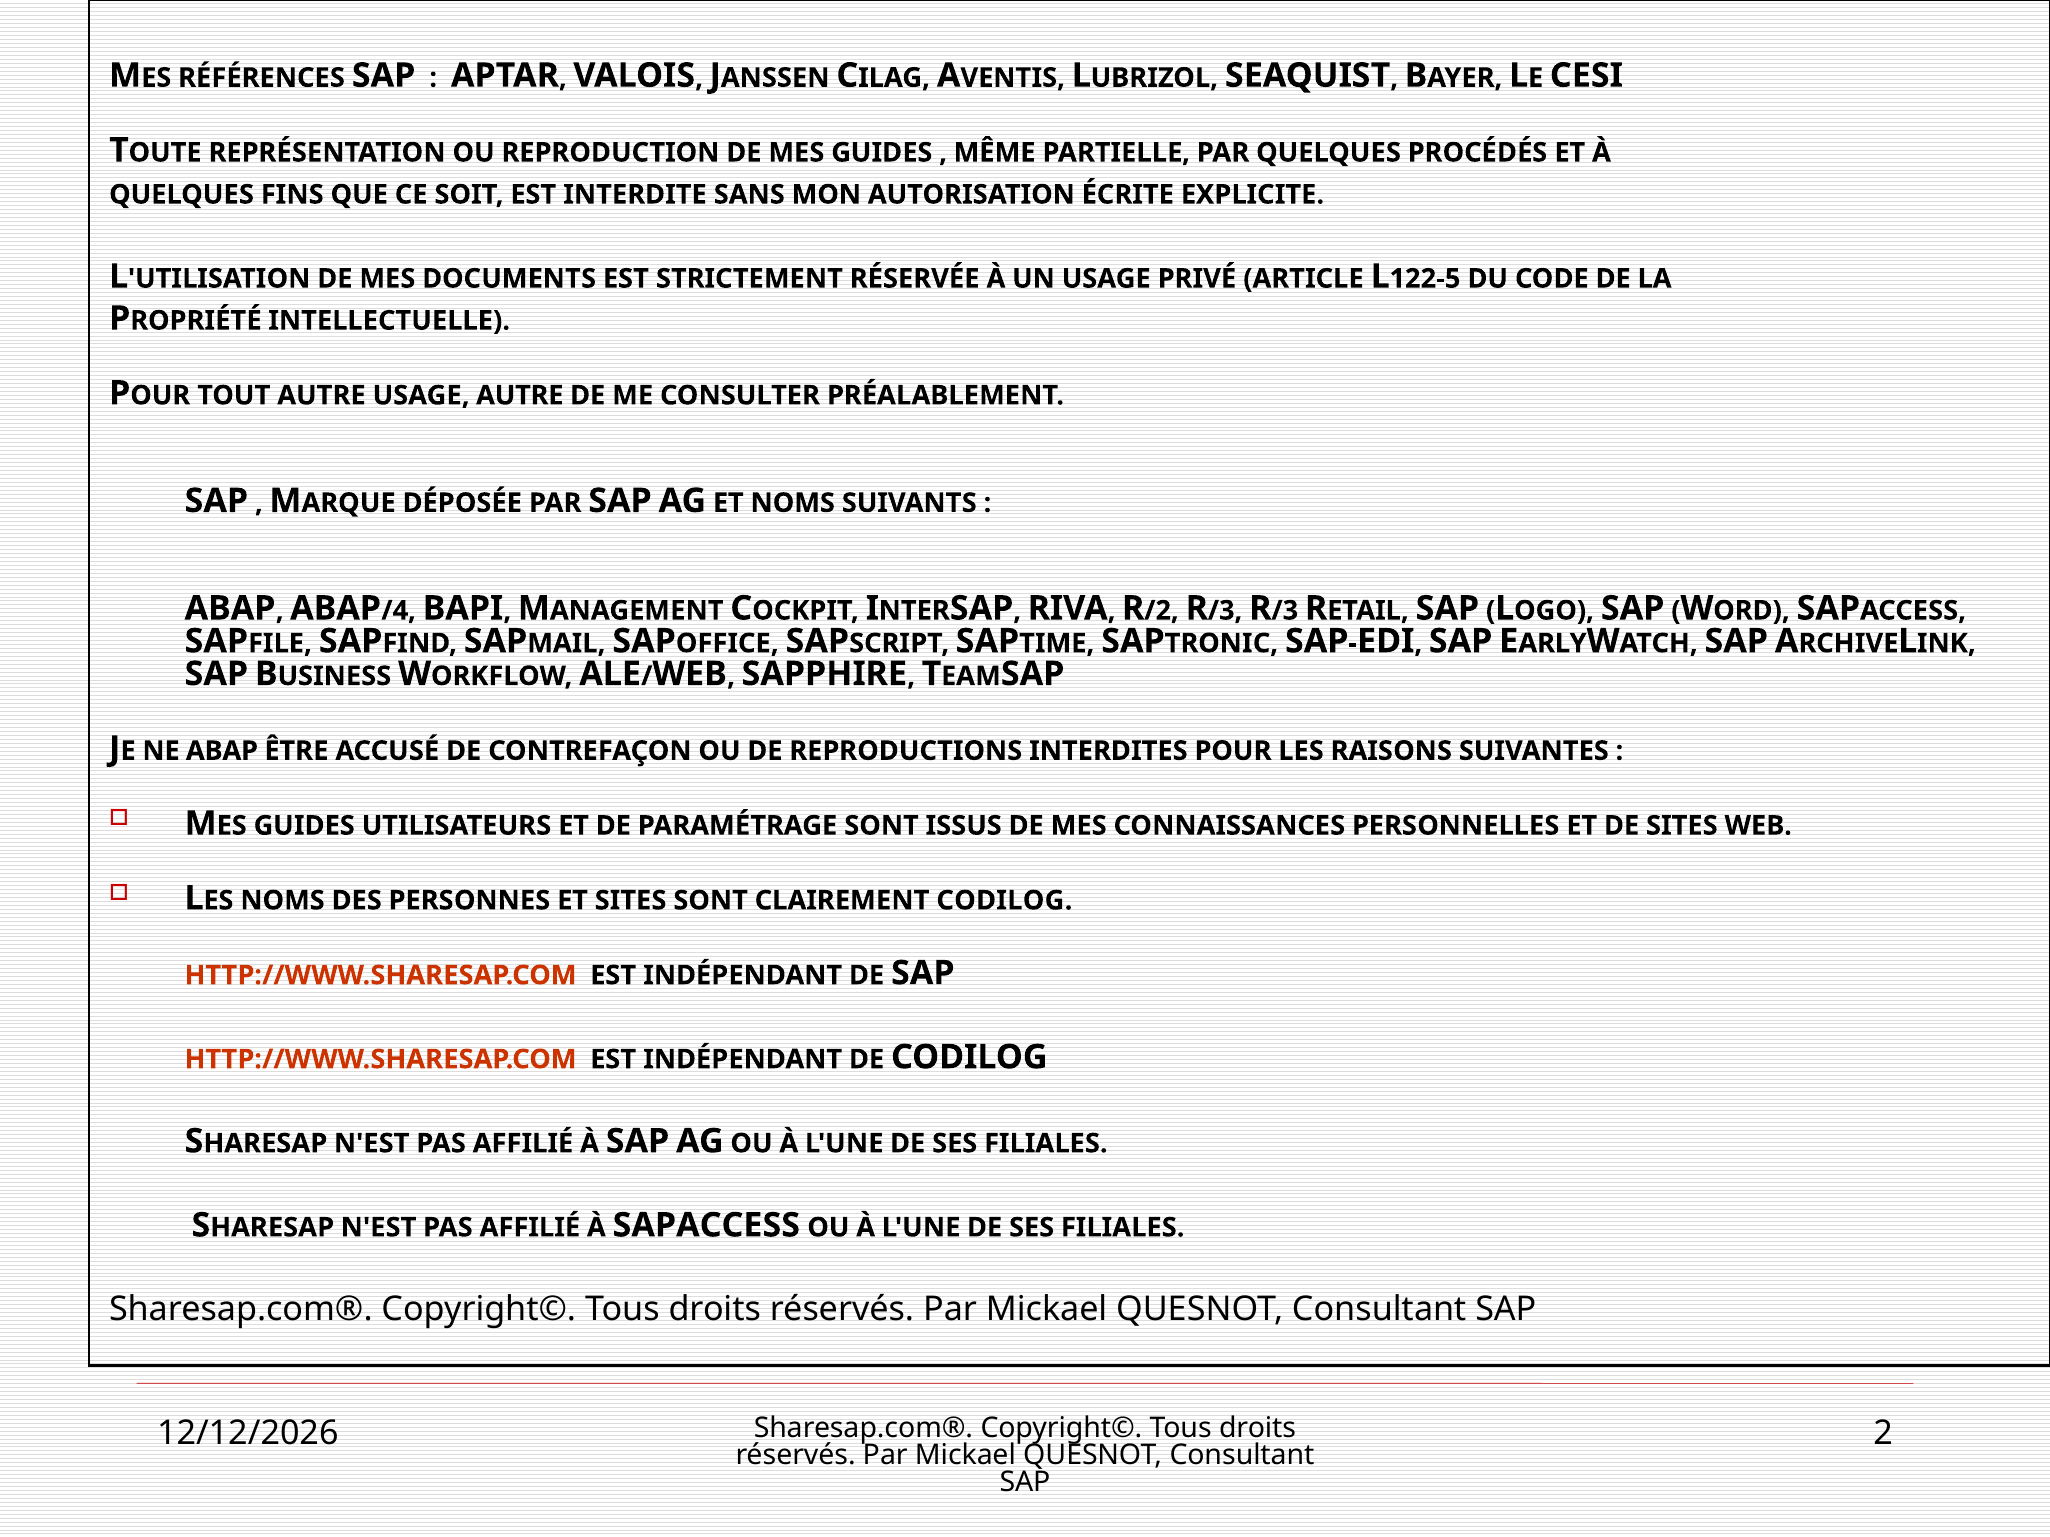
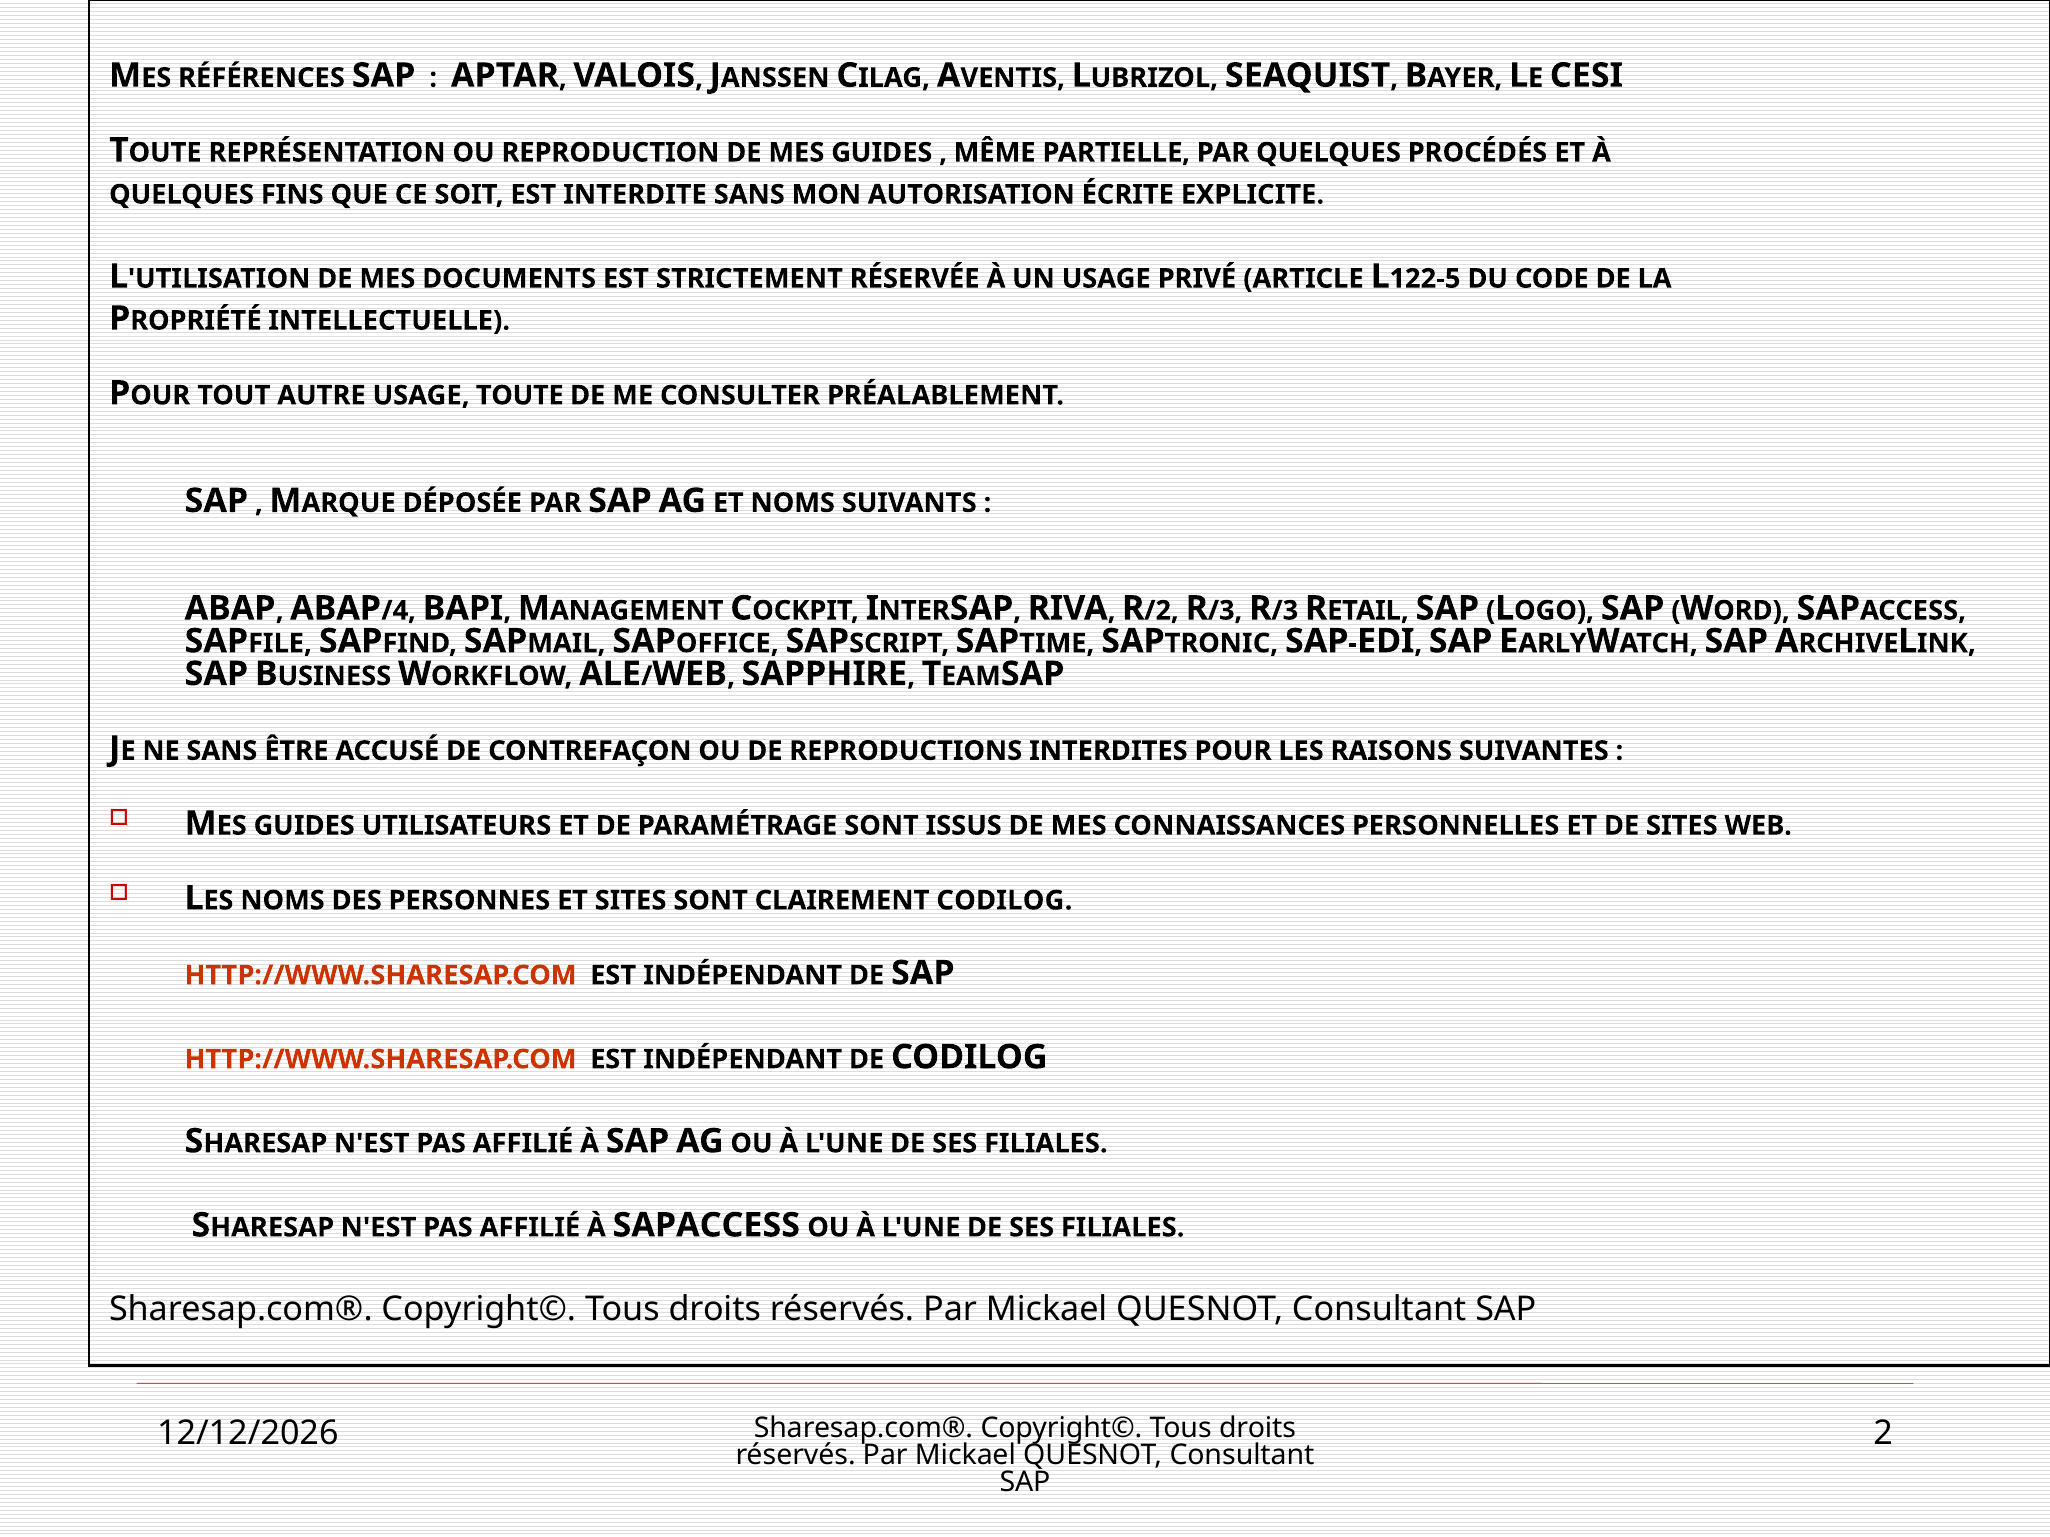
USAGE AUTRE: AUTRE -> TOUTE
NE ABAP: ABAP -> SANS
